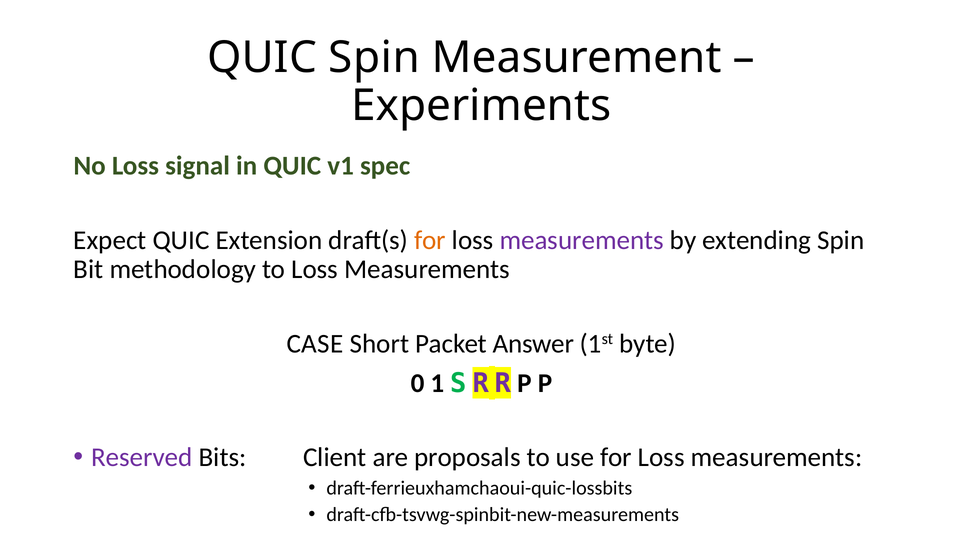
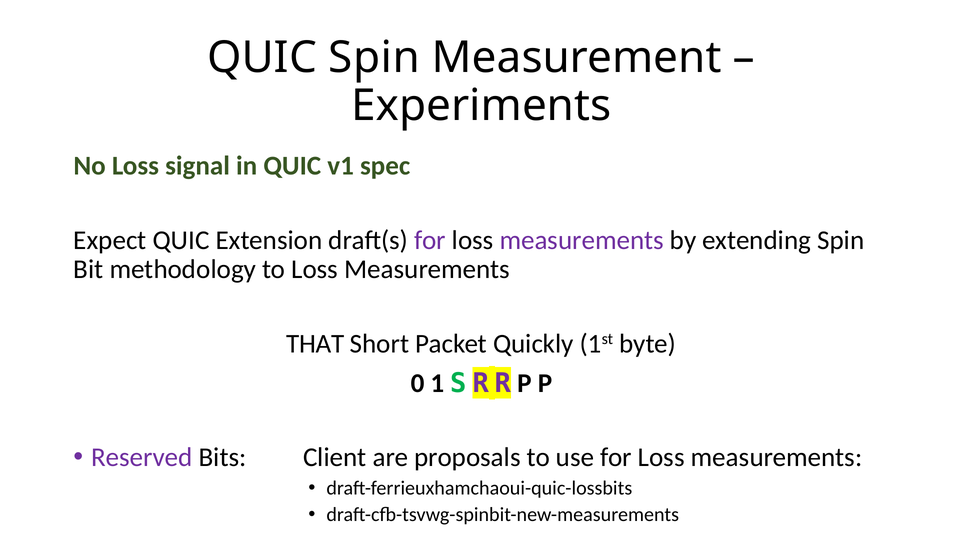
for at (430, 240) colour: orange -> purple
CASE: CASE -> THAT
Answer: Answer -> Quickly
